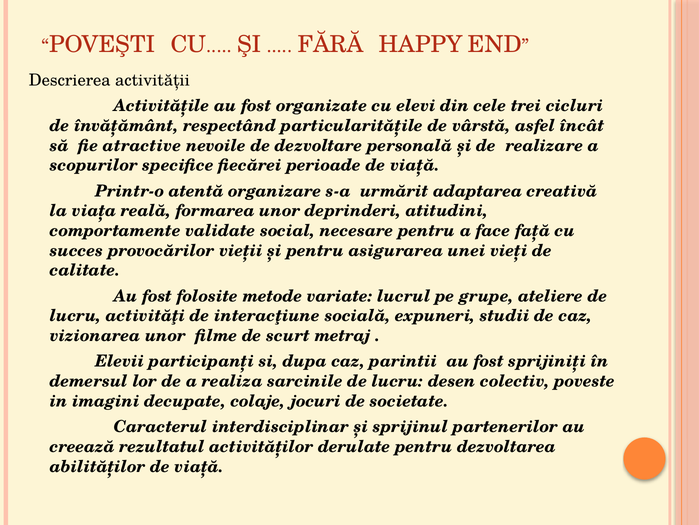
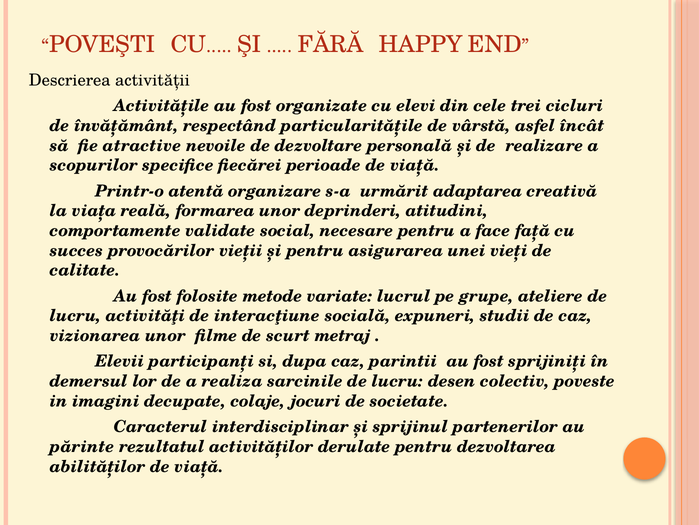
creează: creează -> părinte
